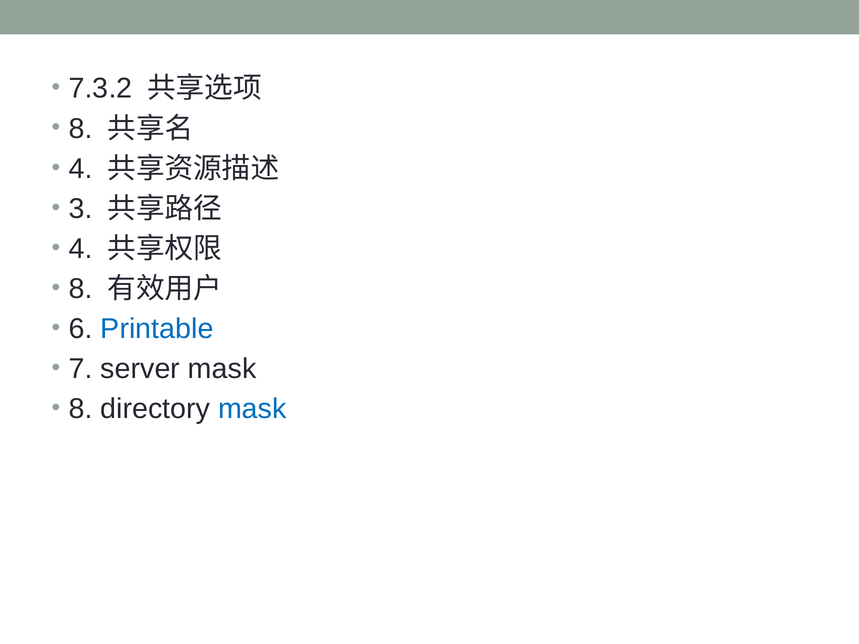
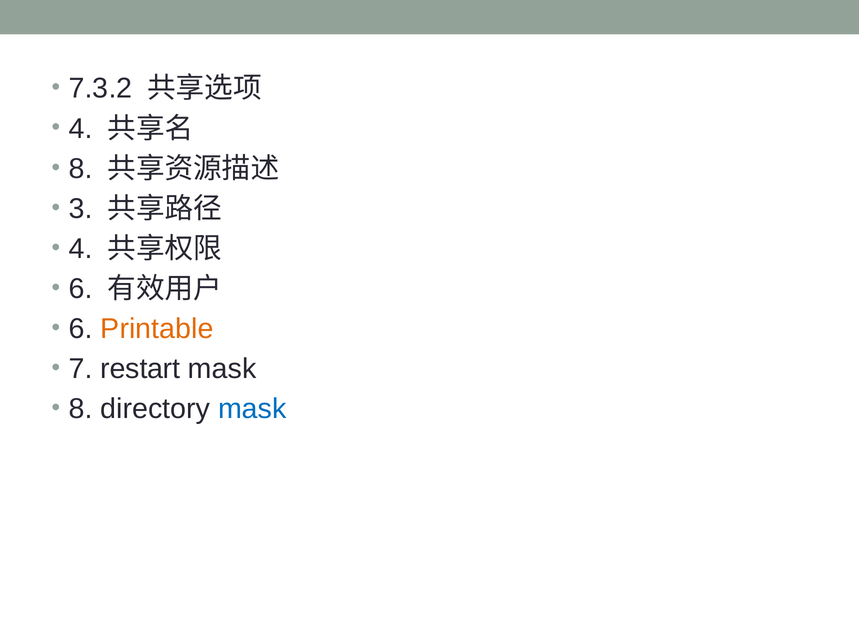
8 at (81, 129): 8 -> 4
4 at (81, 169): 4 -> 8
8 at (81, 289): 8 -> 6
Printable colour: blue -> orange
server: server -> restart
